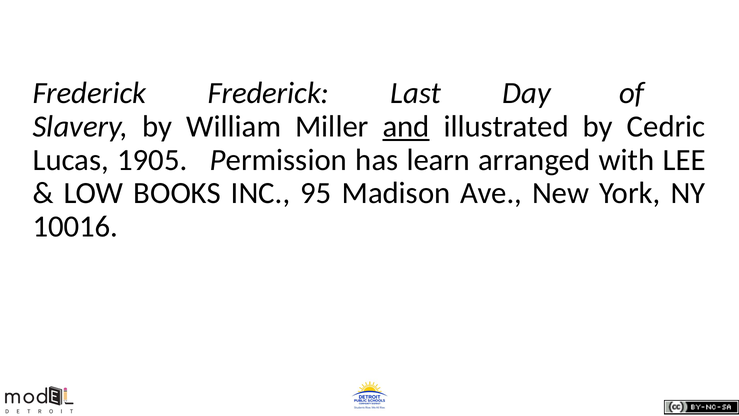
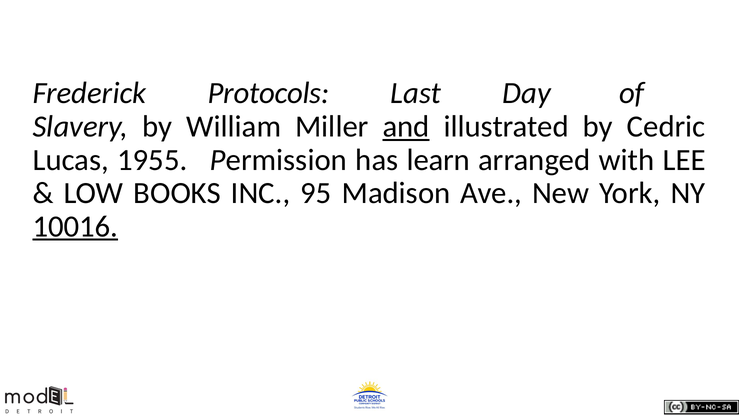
Frederick Frederick: Frederick -> Protocols
1905: 1905 -> 1955
10016 underline: none -> present
